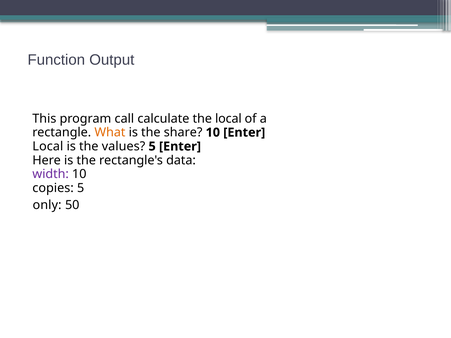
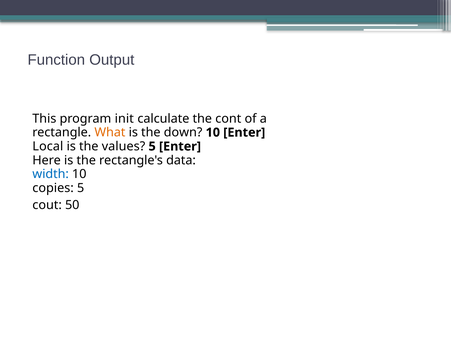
call: call -> init
the local: local -> cont
share: share -> down
width colour: purple -> blue
only: only -> cout
